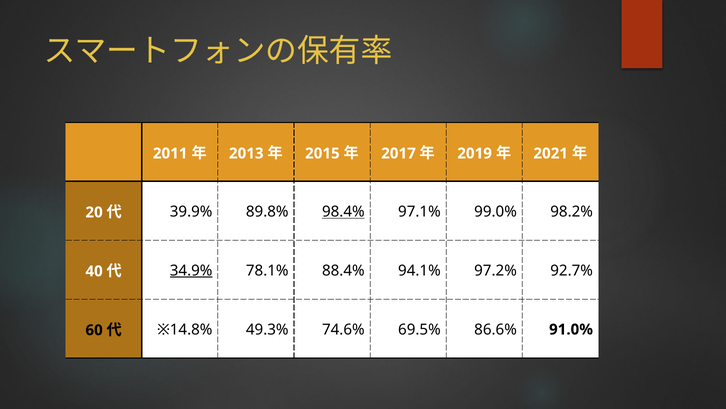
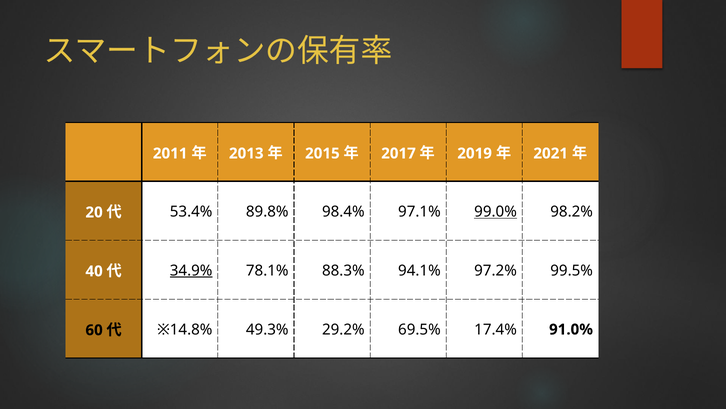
39.9%: 39.9% -> 53.4%
98.4% underline: present -> none
99.0% underline: none -> present
88.4%: 88.4% -> 88.3%
92.7%: 92.7% -> 99.5%
74.6%: 74.6% -> 29.2%
86.6%: 86.6% -> 17.4%
